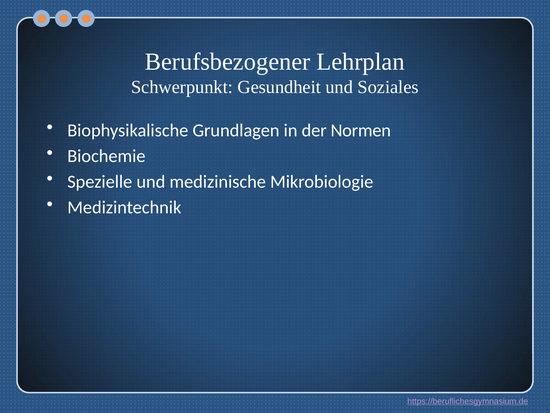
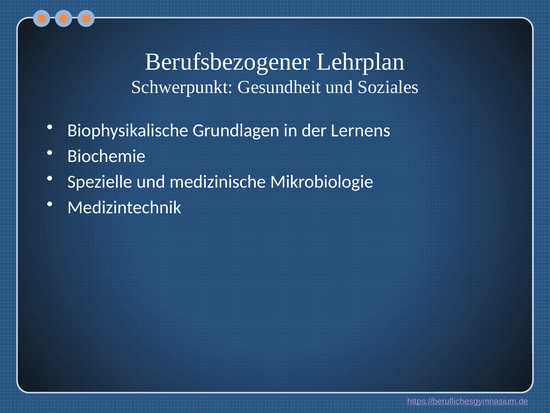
Normen: Normen -> Lernens
